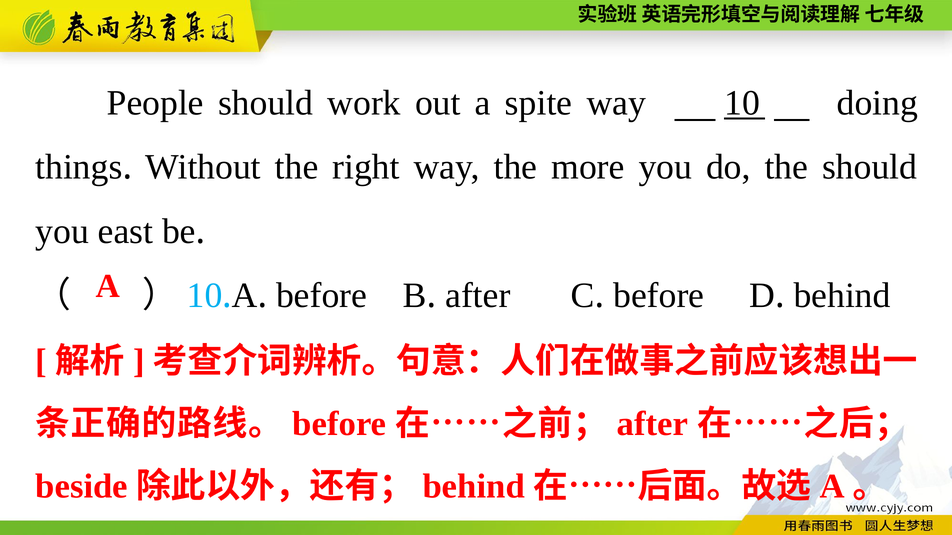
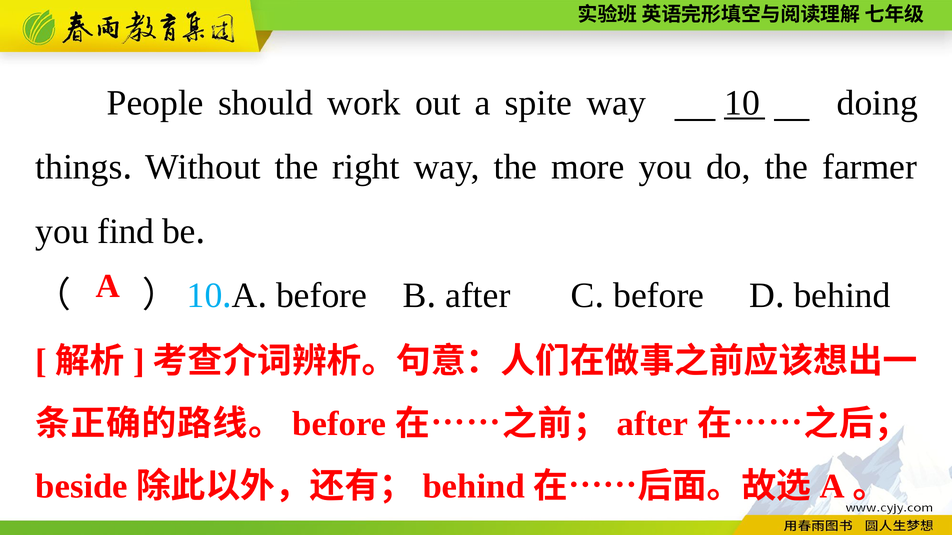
the should: should -> farmer
east: east -> find
